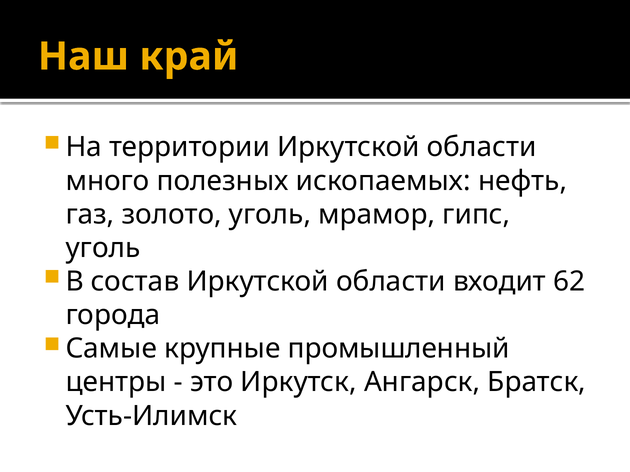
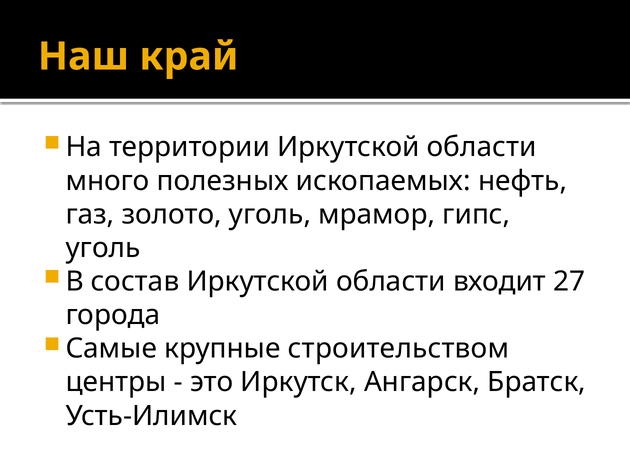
62: 62 -> 27
промышленный: промышленный -> строительством
